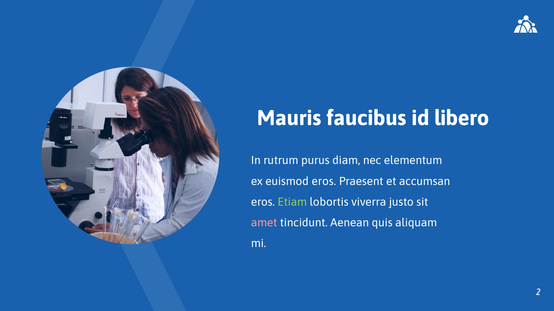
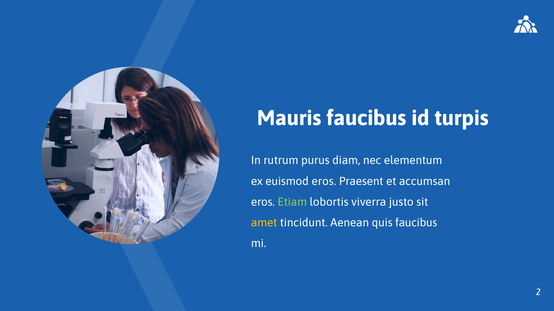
libero: libero -> turpis
amet colour: pink -> yellow
quis aliquam: aliquam -> faucibus
